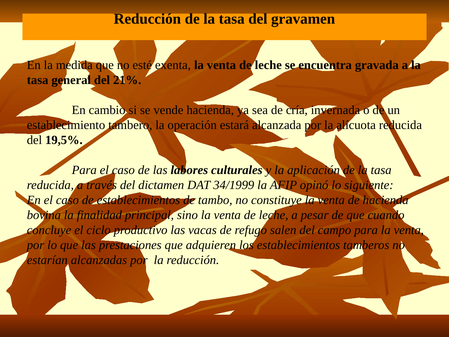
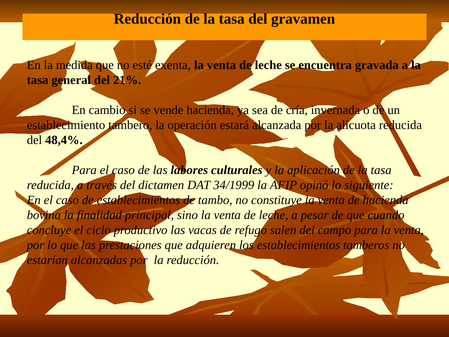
19,5%: 19,5% -> 48,4%
